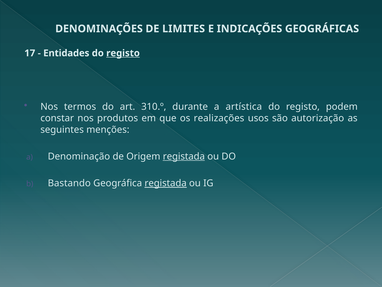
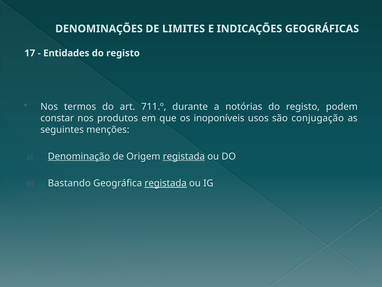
registo at (123, 53) underline: present -> none
310.º: 310.º -> 711.º
artística: artística -> notórias
realizações: realizações -> inoponíveis
autorização: autorização -> conjugação
Denominação underline: none -> present
